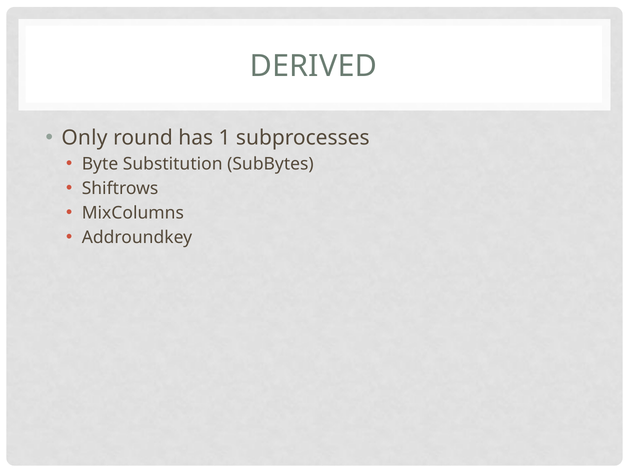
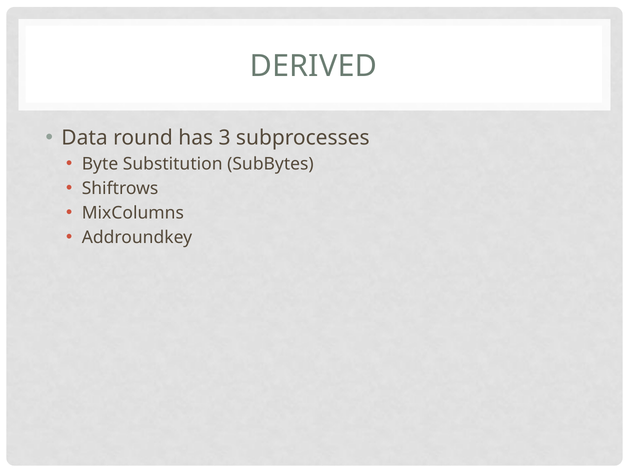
Only: Only -> Data
1: 1 -> 3
